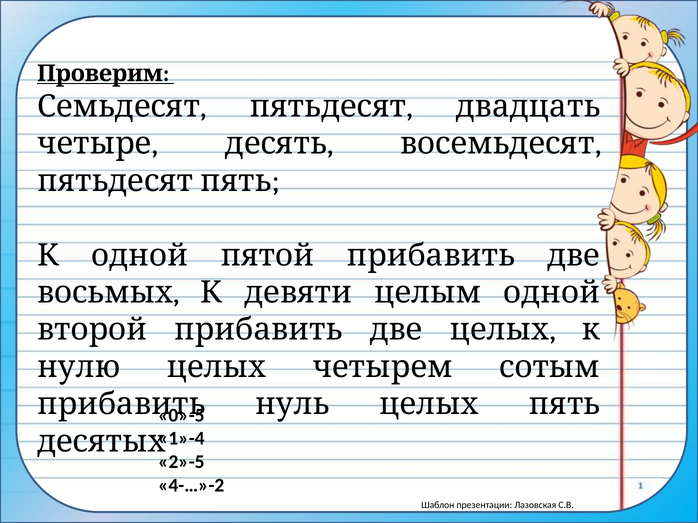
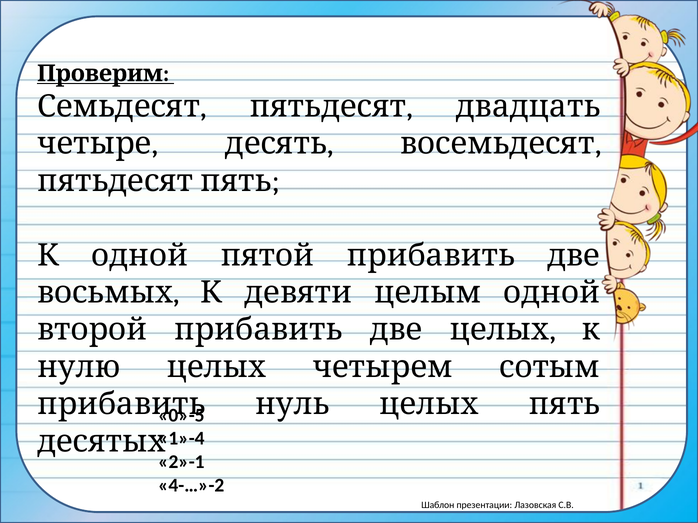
2»-5: 2»-5 -> 2»-1
